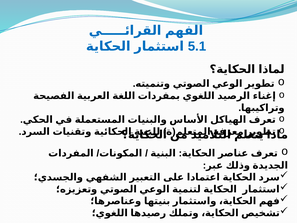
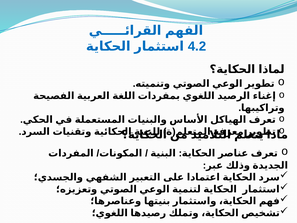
5.1: 5.1 -> 4.2
